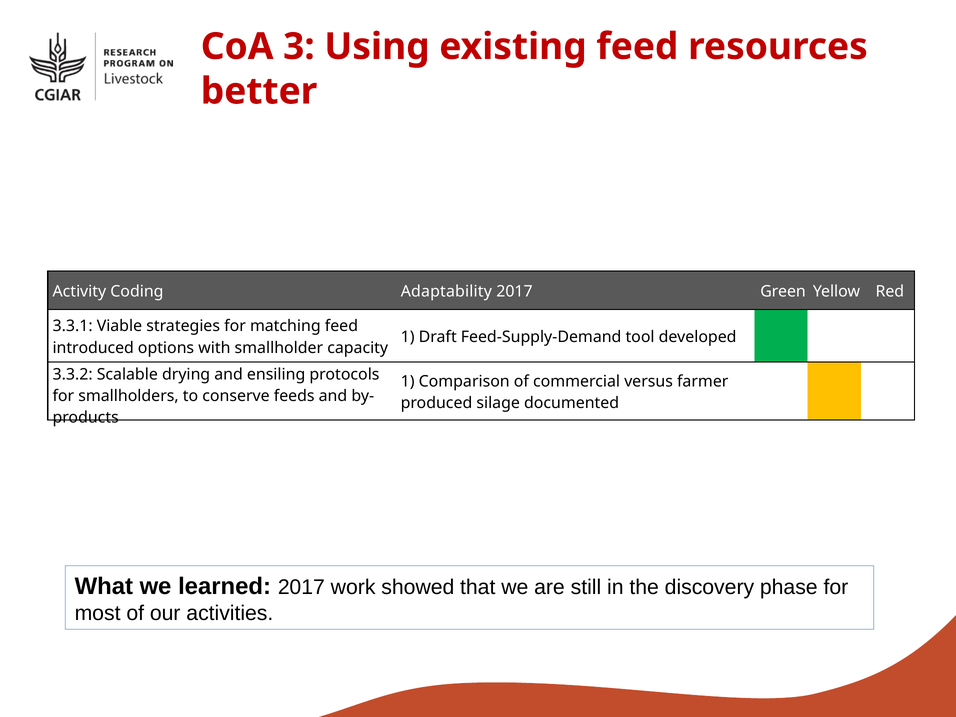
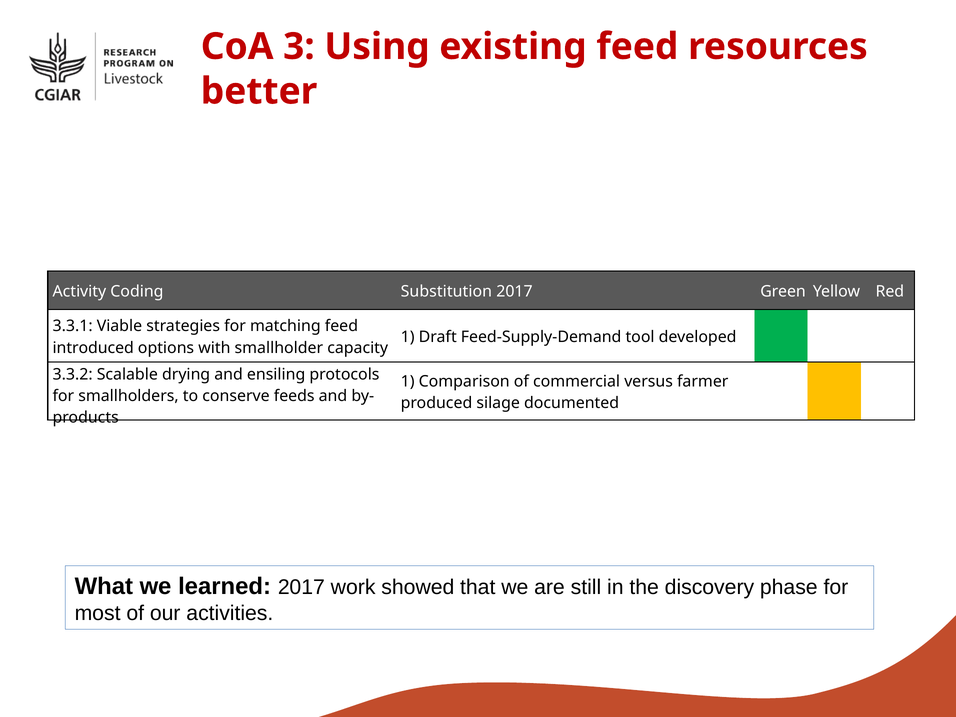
Adaptability: Adaptability -> Substitution
